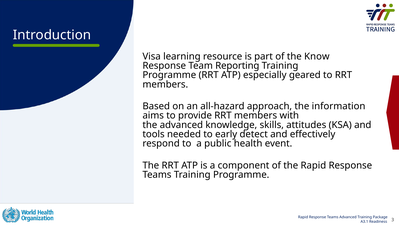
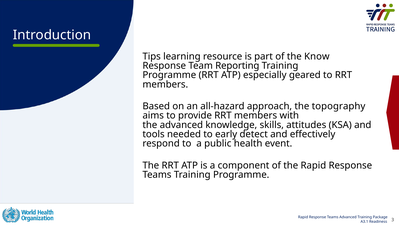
Visa: Visa -> Tips
information: information -> topography
